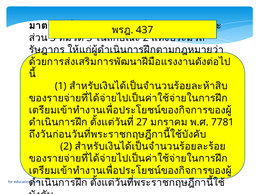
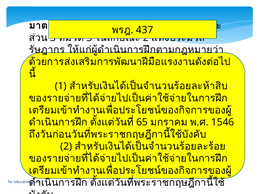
27: 27 -> 65
7781: 7781 -> 1546
